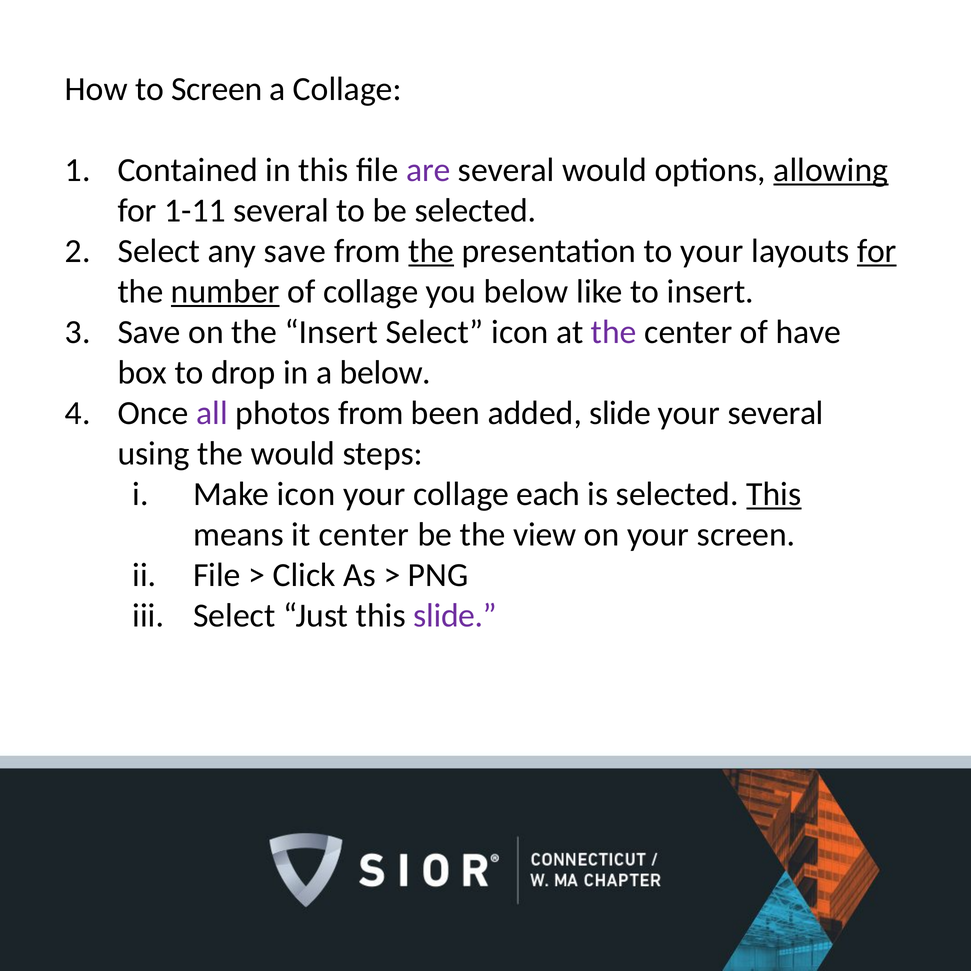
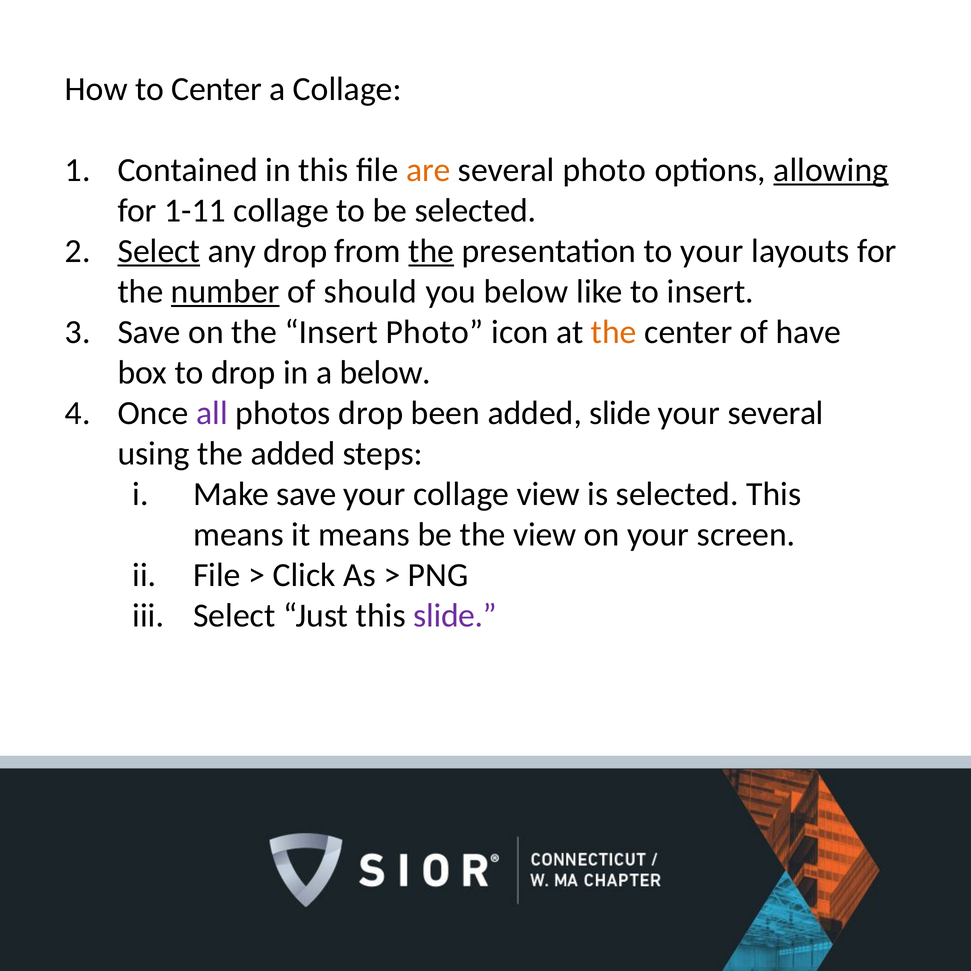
to Screen: Screen -> Center
are colour: purple -> orange
several would: would -> photo
1-11 several: several -> collage
Select at (159, 251) underline: none -> present
any save: save -> drop
for at (877, 251) underline: present -> none
of collage: collage -> should
Insert Select: Select -> Photo
the at (614, 332) colour: purple -> orange
photos from: from -> drop
the would: would -> added
Make icon: icon -> save
collage each: each -> view
This at (774, 494) underline: present -> none
it center: center -> means
